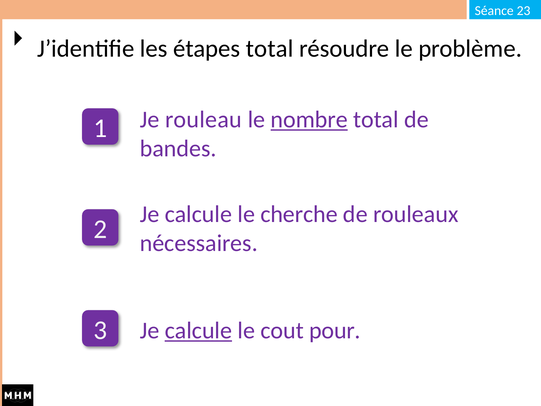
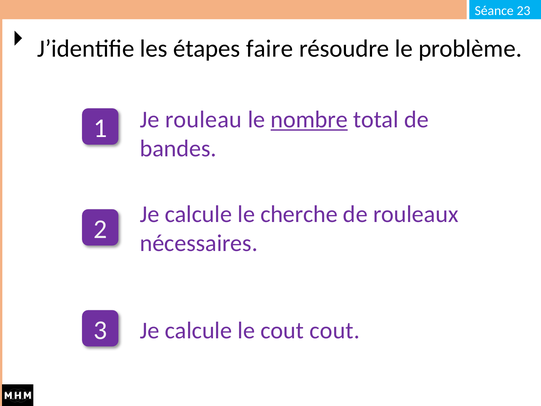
étapes total: total -> faire
calcule at (198, 330) underline: present -> none
cout pour: pour -> cout
